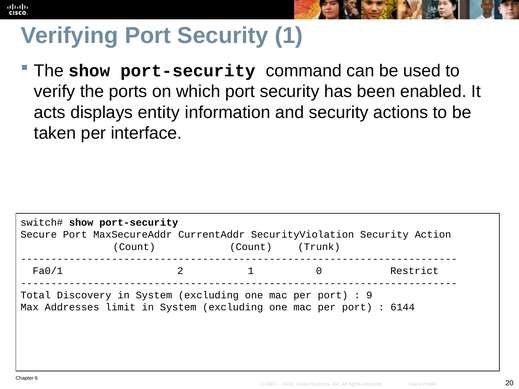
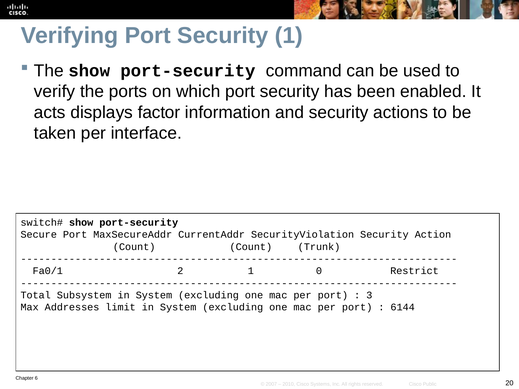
entity: entity -> factor
Discovery: Discovery -> Subsystem
9: 9 -> 3
